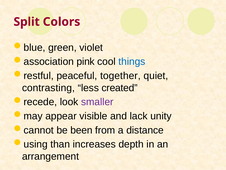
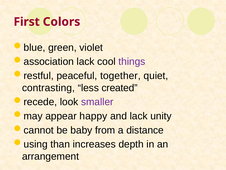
Split: Split -> First
pink at (86, 61): pink -> lack
things colour: blue -> purple
visible: visible -> happy
been: been -> baby
